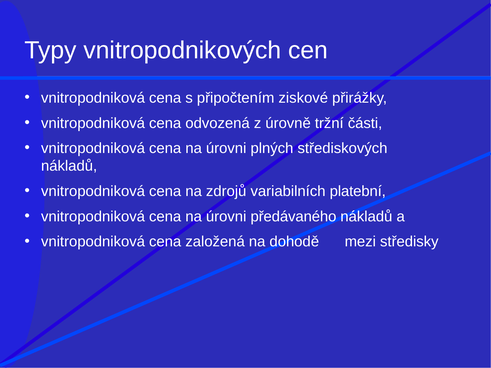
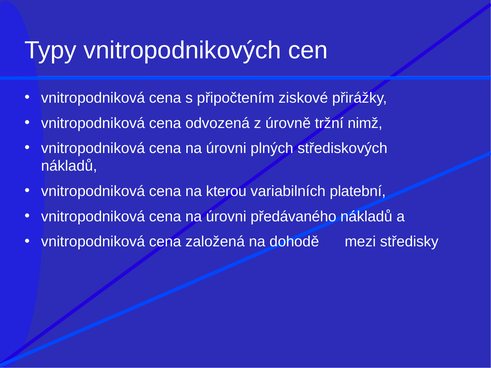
části: části -> nimž
zdrojů: zdrojů -> kterou
